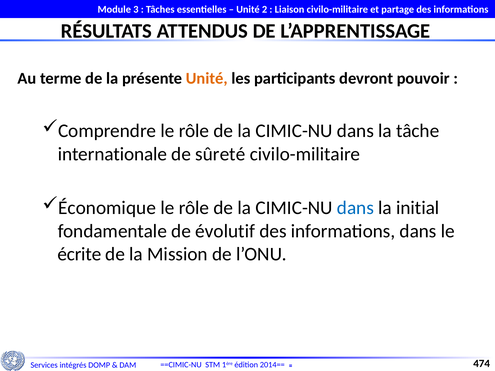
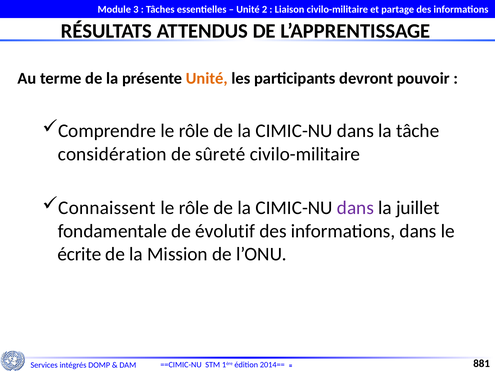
internationale: internationale -> considération
Économique: Économique -> Connaissent
dans at (355, 208) colour: blue -> purple
initial: initial -> juillet
474: 474 -> 881
